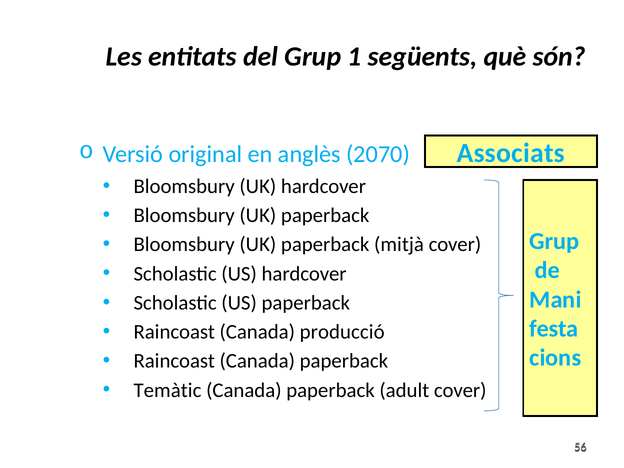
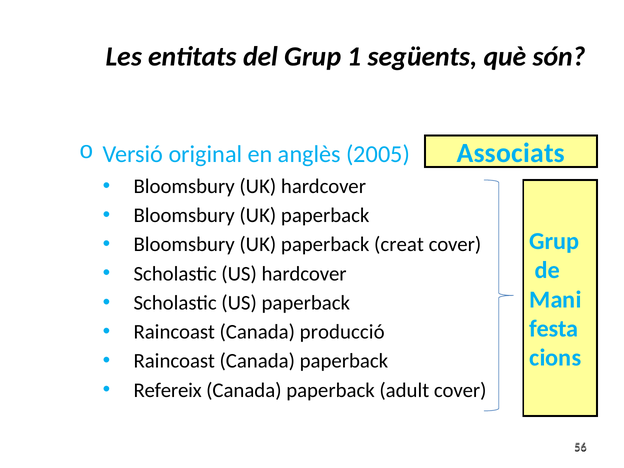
2070: 2070 -> 2005
mitjà: mitjà -> creat
Temàtic: Temàtic -> Refereix
